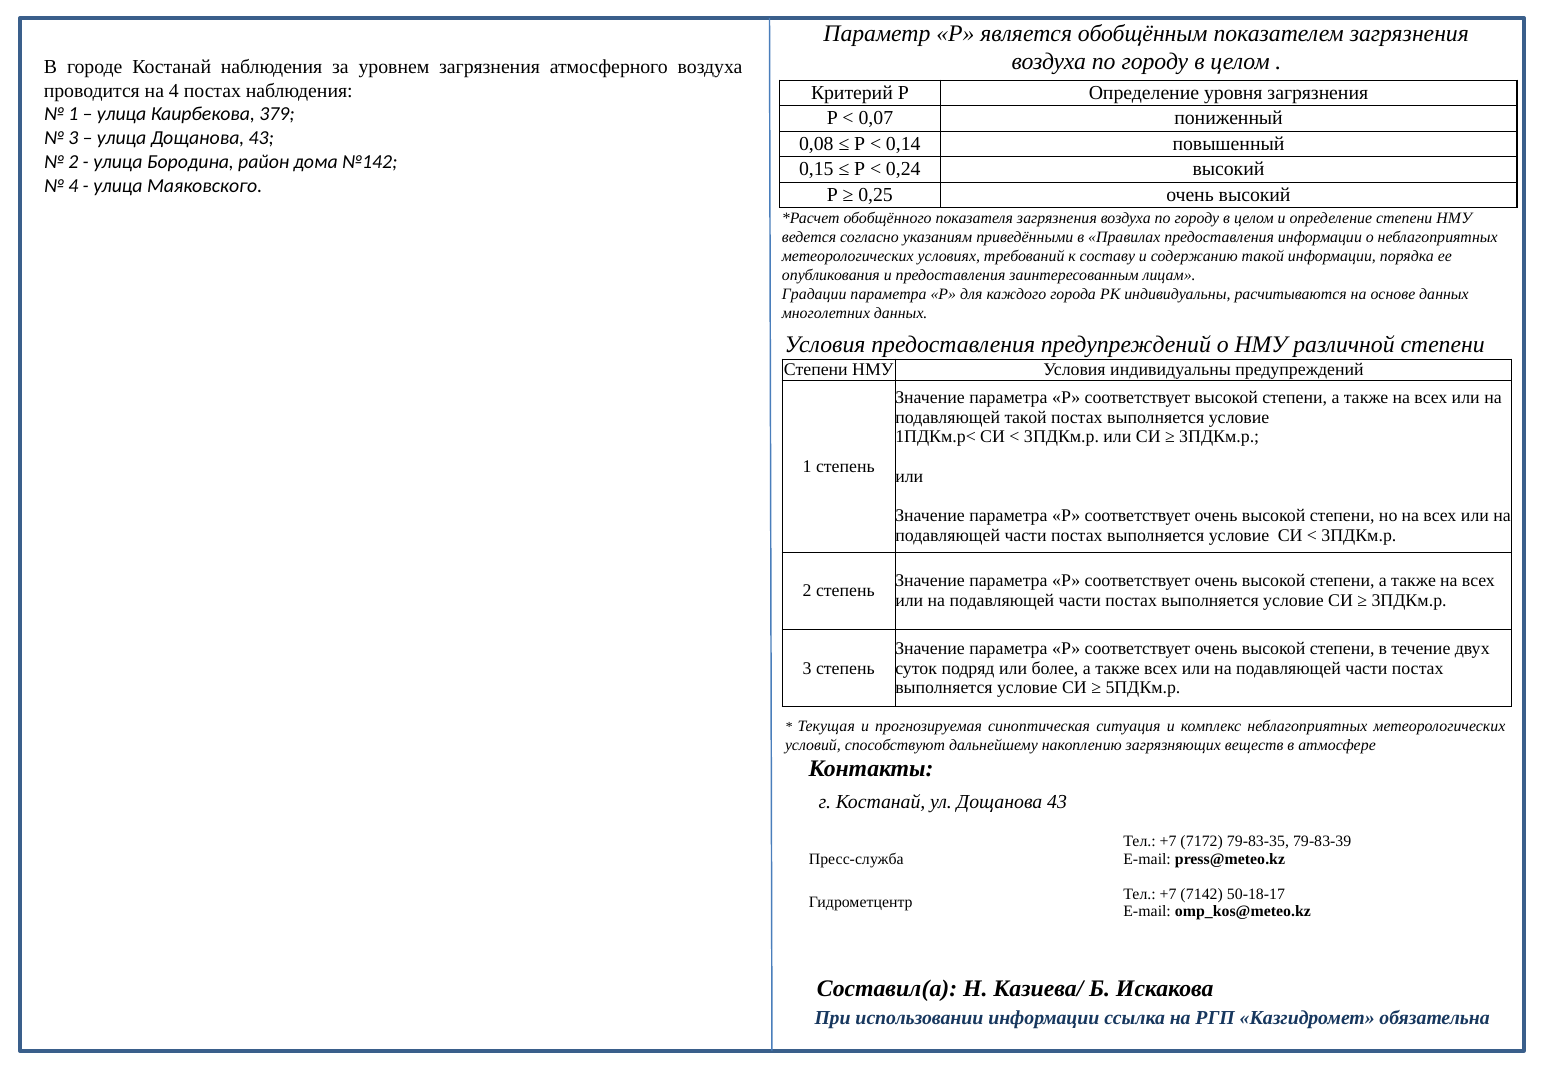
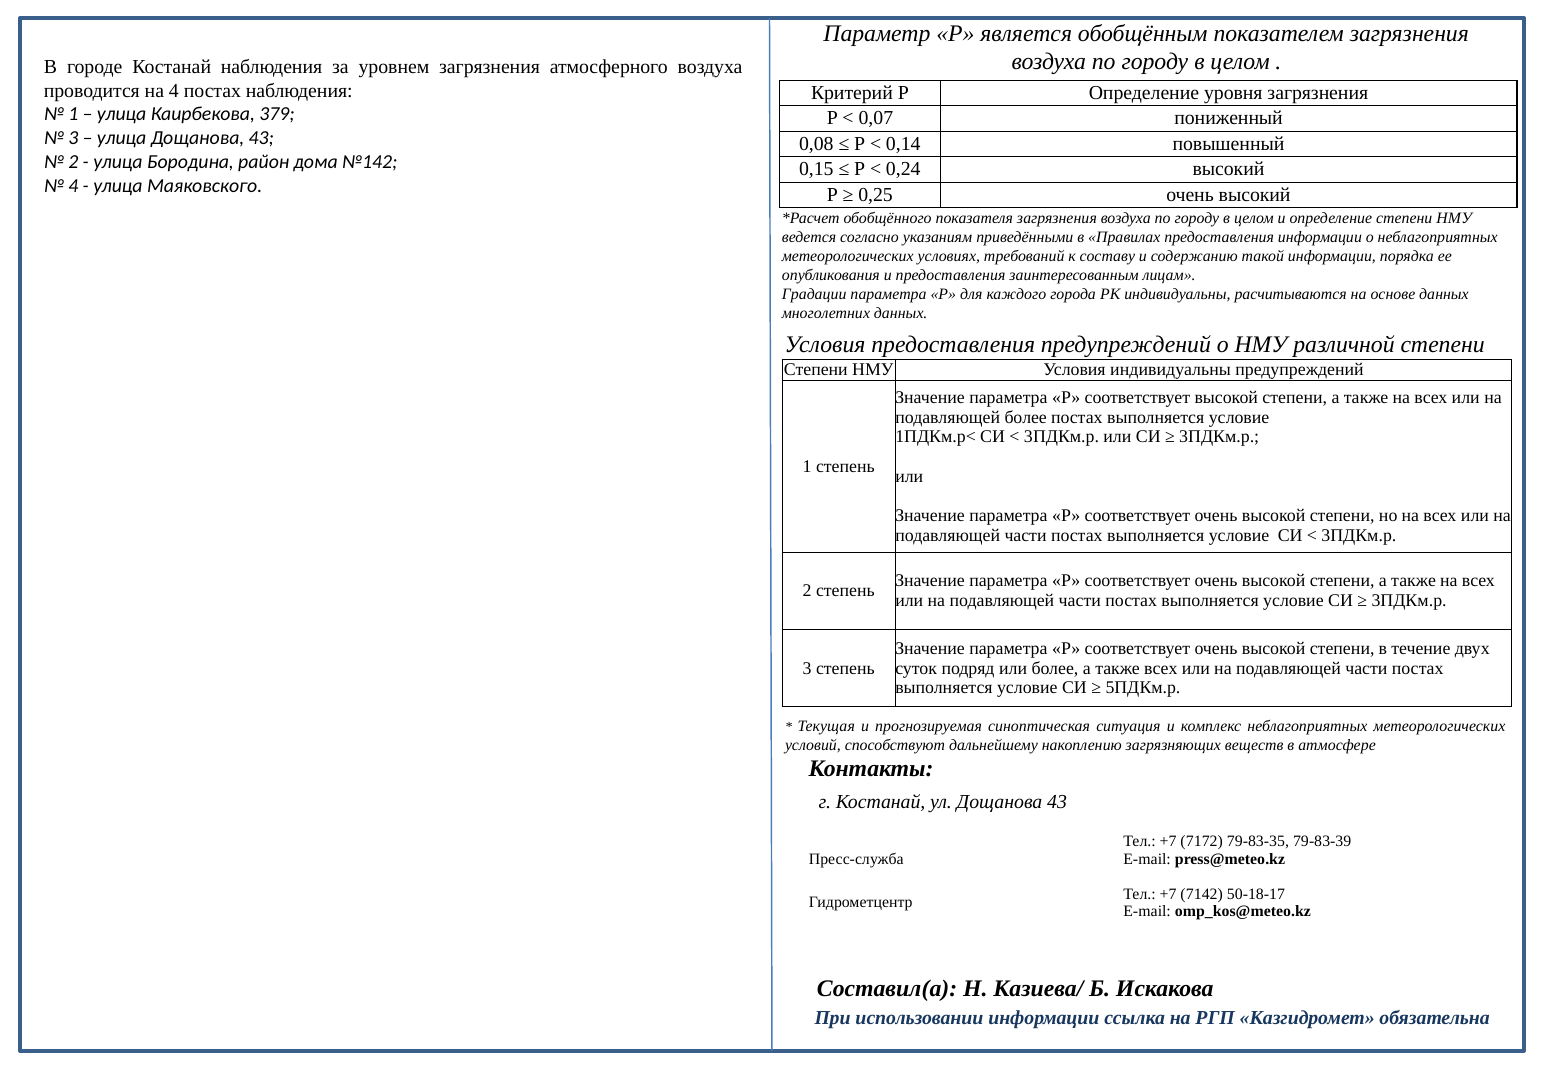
подавляющей такой: такой -> более
